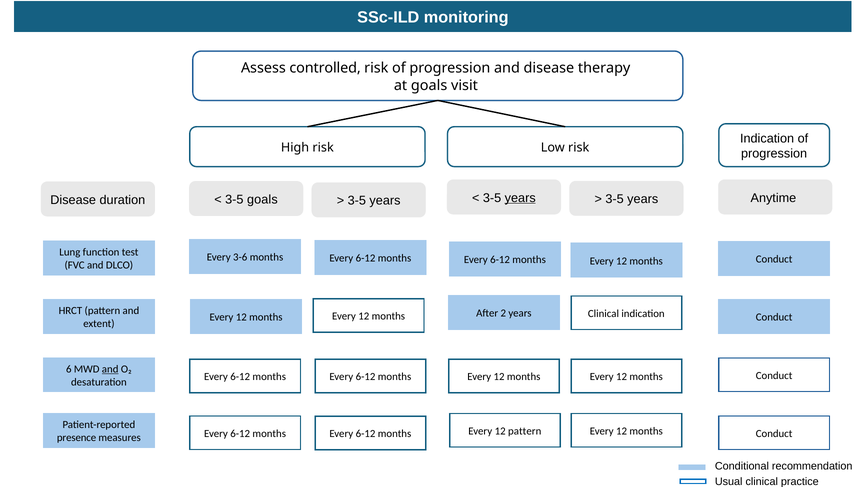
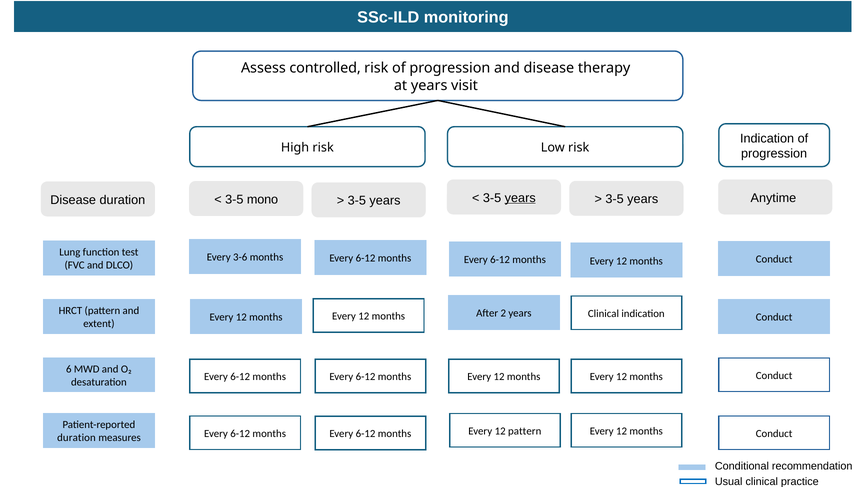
at goals: goals -> years
3-5 goals: goals -> mono
and at (110, 369) underline: present -> none
presence at (77, 438): presence -> duration
